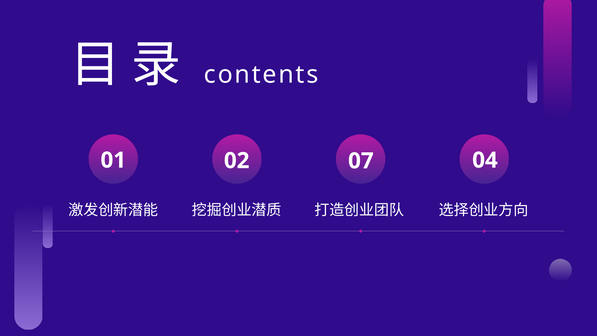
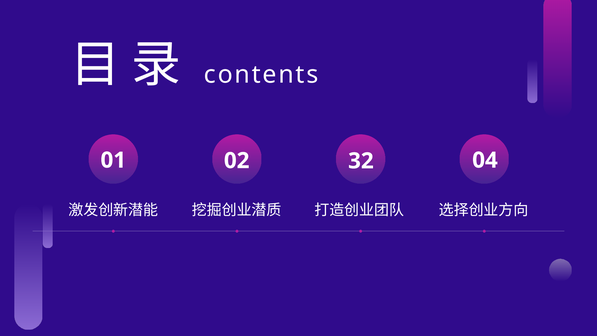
07: 07 -> 32
